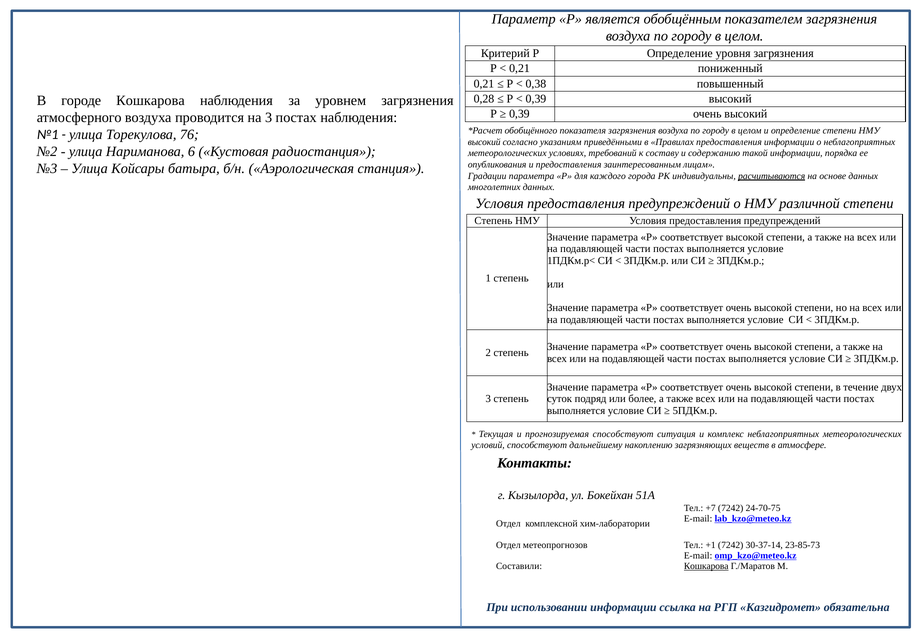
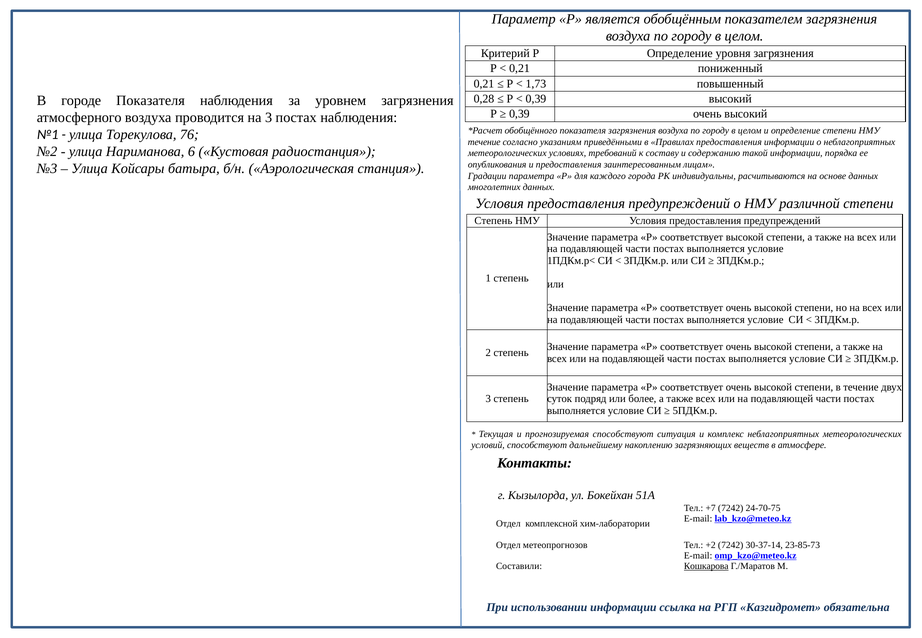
0,38: 0,38 -> 1,73
городе Кошкарова: Кошкарова -> Показателя
высокий at (484, 142): высокий -> течение
расчитываются underline: present -> none
+1: +1 -> +2
